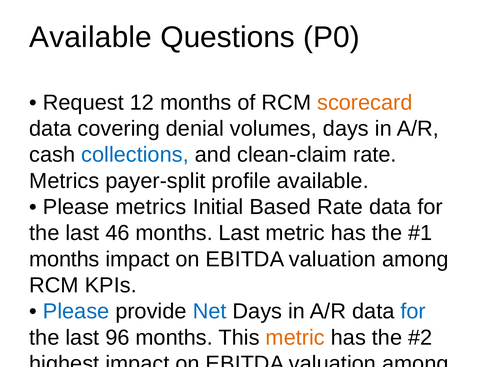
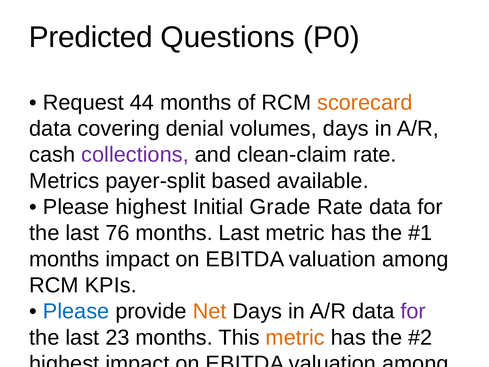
Available at (91, 37): Available -> Predicted
12: 12 -> 44
collections colour: blue -> purple
profile: profile -> based
Please metrics: metrics -> highest
Based: Based -> Grade
46: 46 -> 76
Net at (210, 311) colour: blue -> orange
for at (413, 311) colour: blue -> purple
96: 96 -> 23
